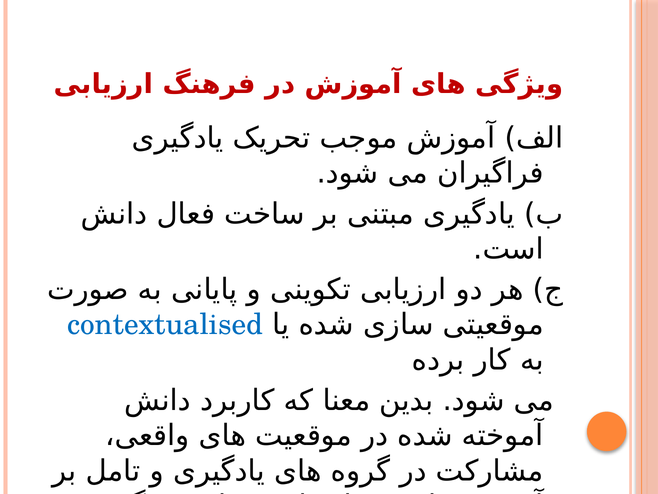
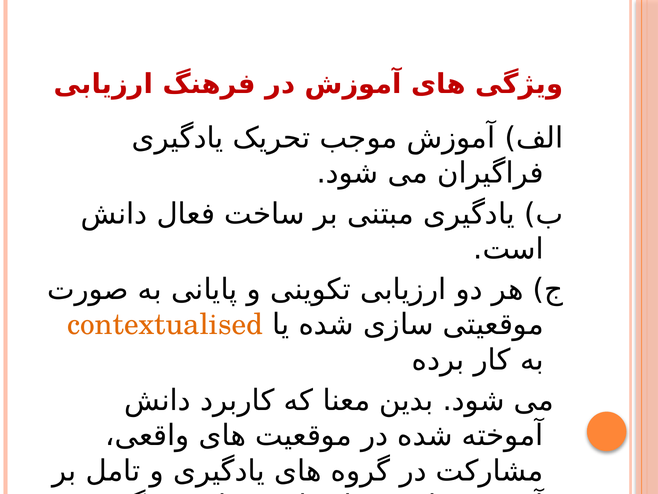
contextualised colour: blue -> orange
